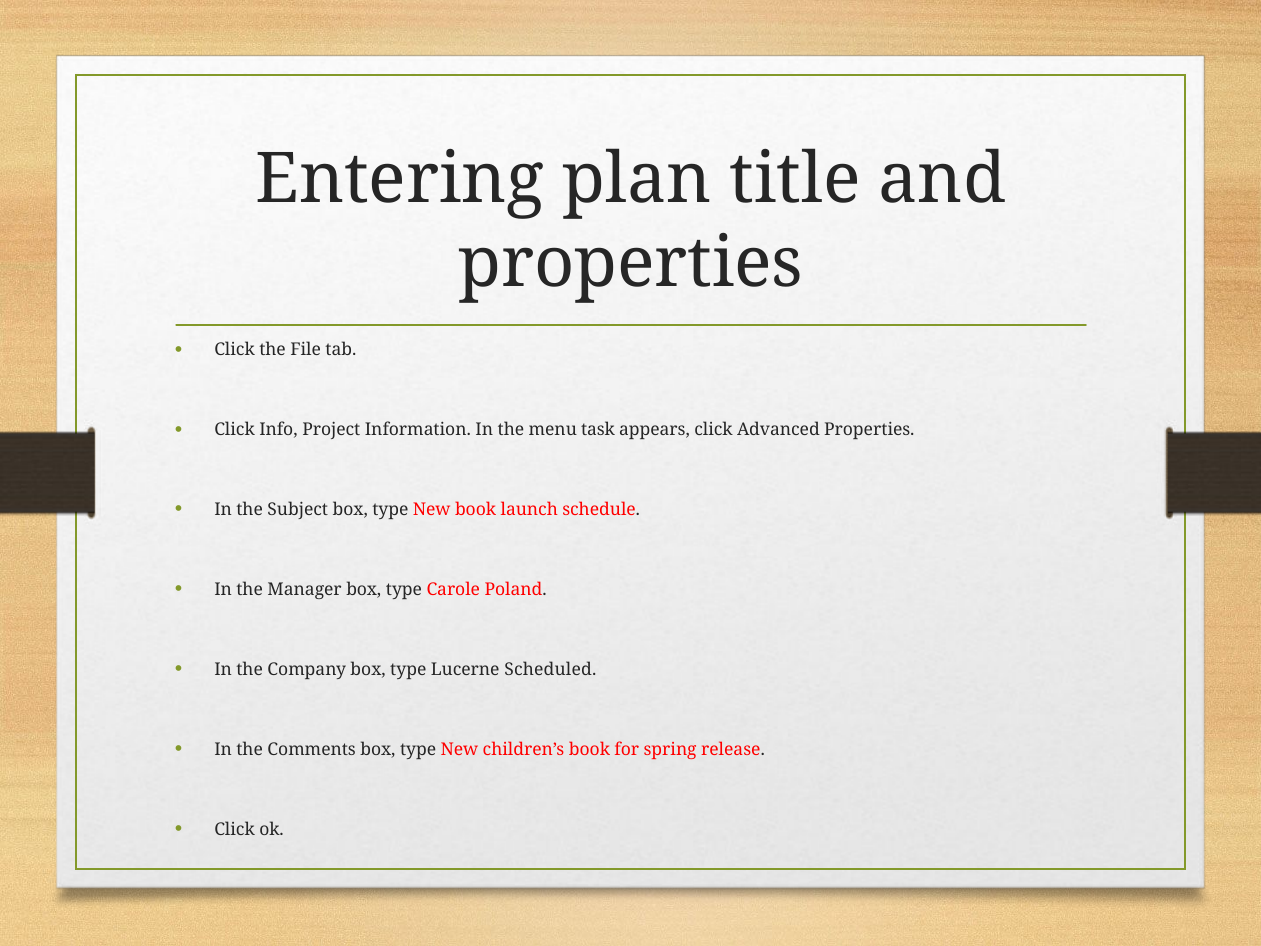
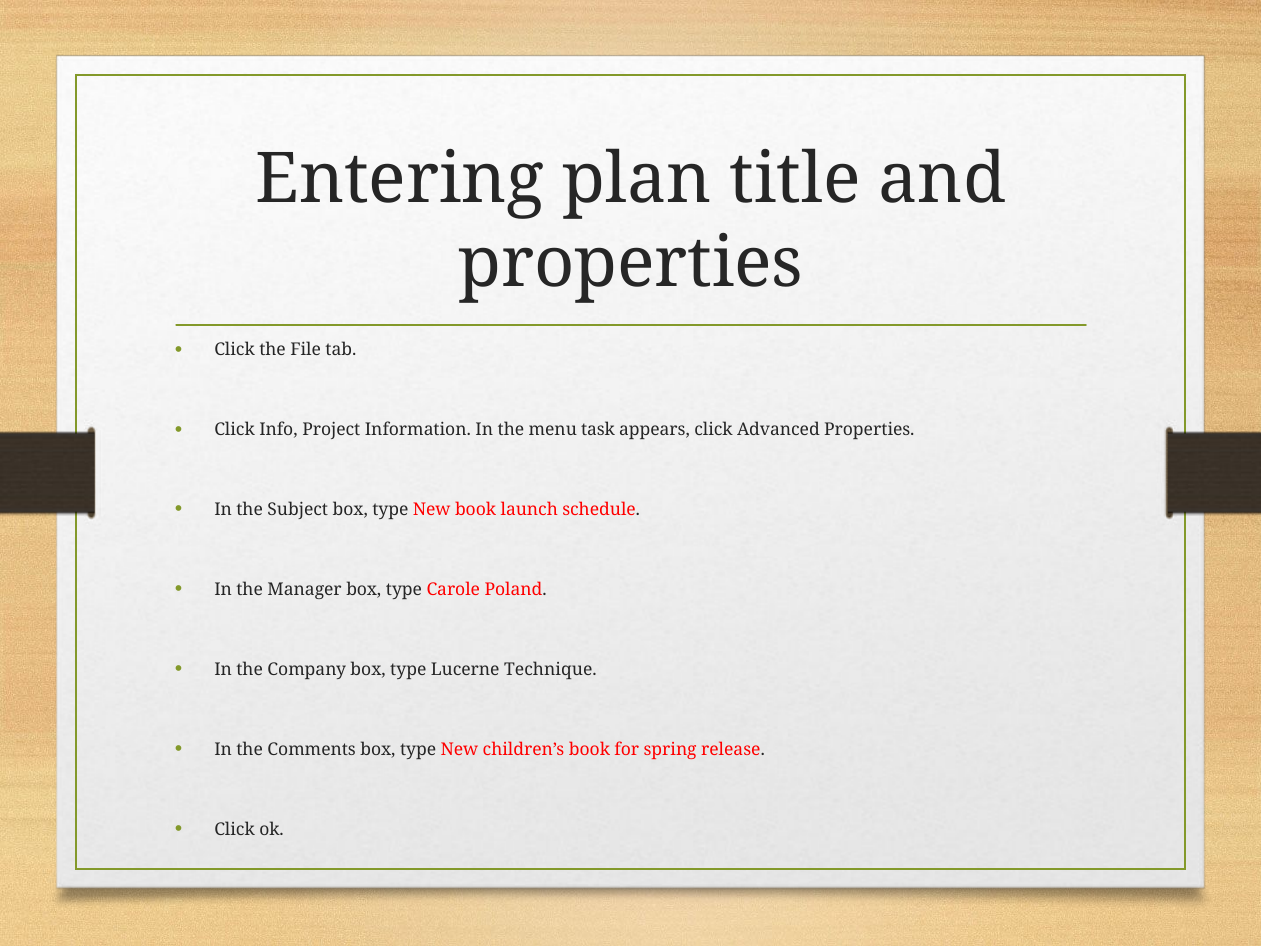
Scheduled: Scheduled -> Technique
